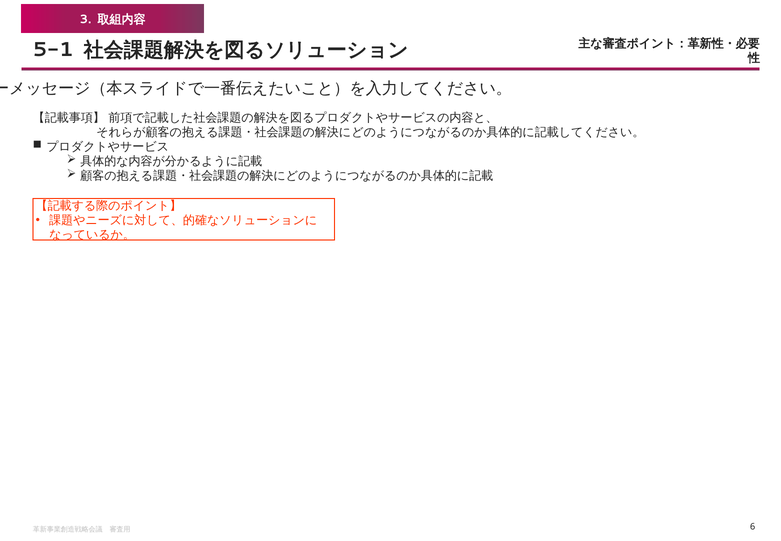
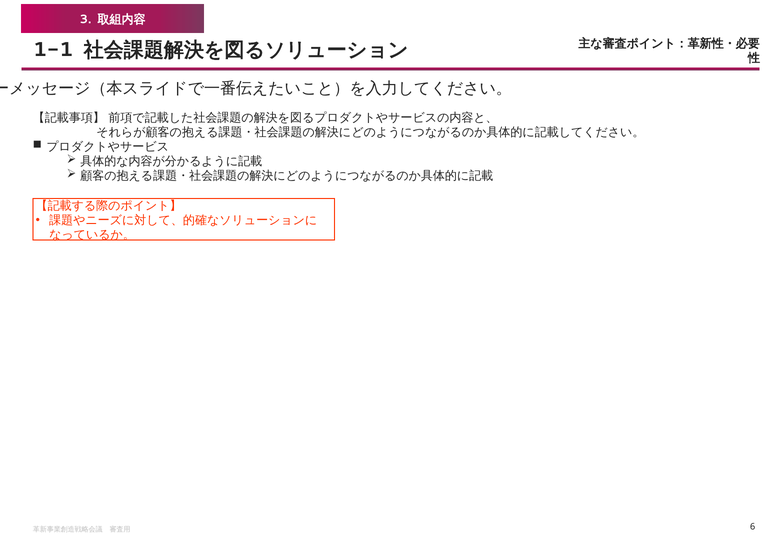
5-1: 5-1 -> 1-1
